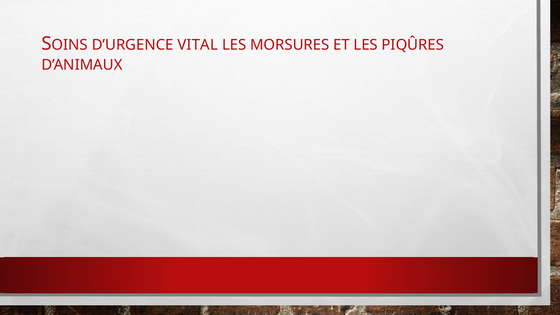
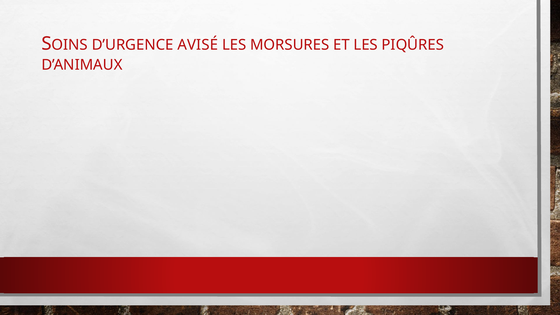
VITAL: VITAL -> AVISÉ
